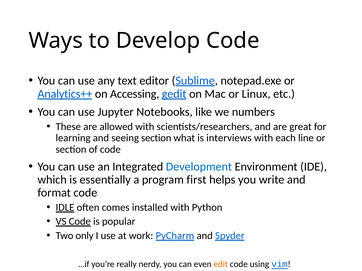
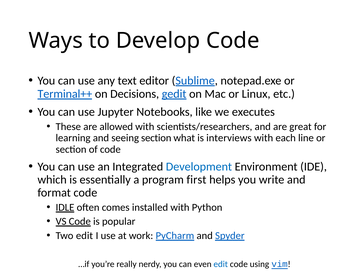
Analytics++: Analytics++ -> Terminal++
Accessing: Accessing -> Decisions
numbers: numbers -> executes
Two only: only -> edit
edit at (221, 265) colour: orange -> blue
